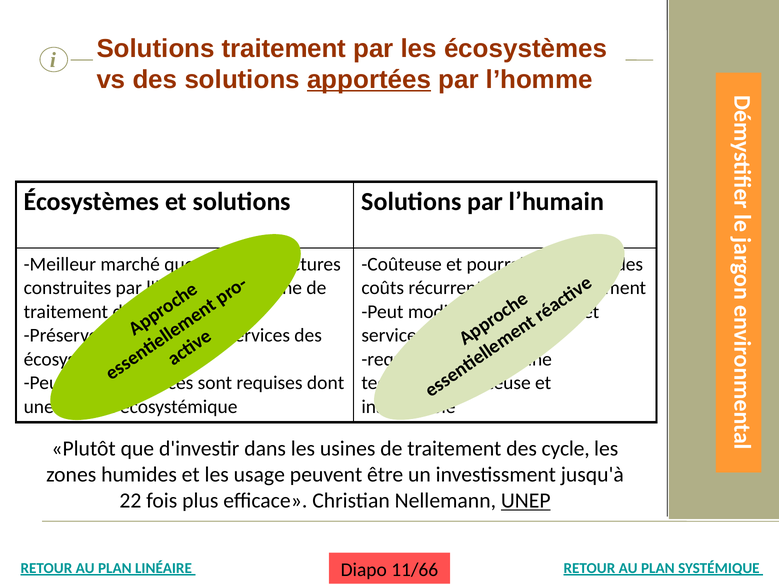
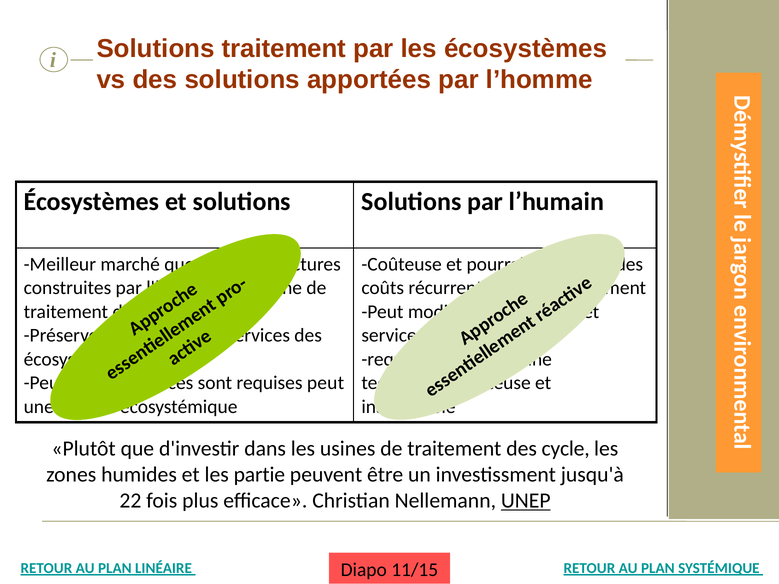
apportées underline: present -> none
dont at (326, 383): dont -> peut
usage: usage -> partie
11/66: 11/66 -> 11/15
